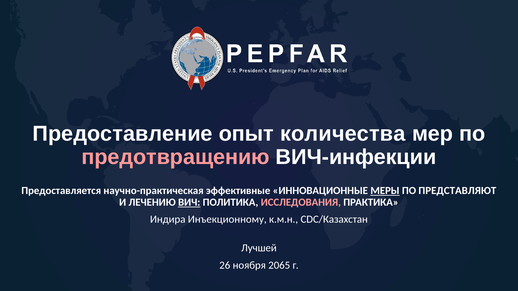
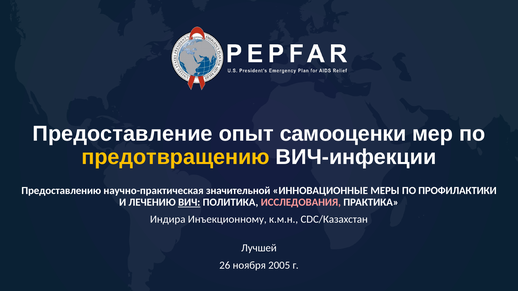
количества: количества -> самооценки
предотвращению colour: pink -> yellow
Предоставляется: Предоставляется -> Предоставлению
эффективные: эффективные -> значительной
МЕРЫ underline: present -> none
ПРЕДСТАВЛЯЮТ: ПРЕДСТАВЛЯЮТ -> ПРОФИЛАКТИКИ
2065: 2065 -> 2005
